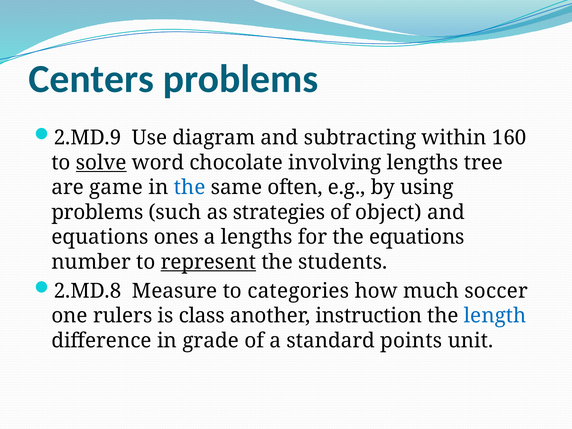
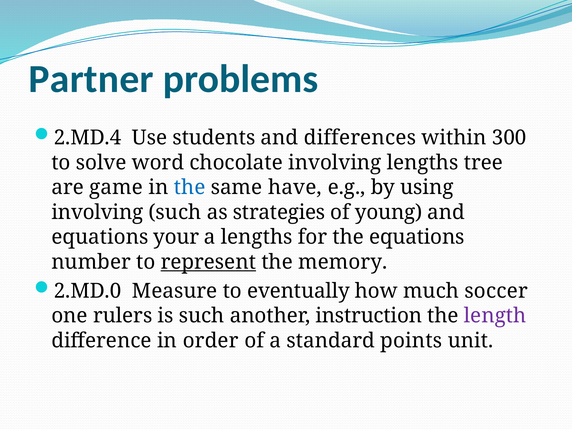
Centers: Centers -> Partner
2.MD.9: 2.MD.9 -> 2.MD.4
diagram: diagram -> students
subtracting: subtracting -> differences
160: 160 -> 300
solve underline: present -> none
often: often -> have
problems at (97, 212): problems -> involving
object: object -> young
ones: ones -> your
students: students -> memory
2.MD.8: 2.MD.8 -> 2.MD.0
categories: categories -> eventually
is class: class -> such
length colour: blue -> purple
grade: grade -> order
